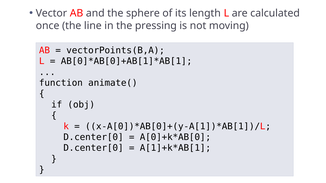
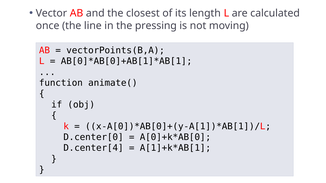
sphere: sphere -> closest
D.center[0 at (93, 148): D.center[0 -> D.center[4
